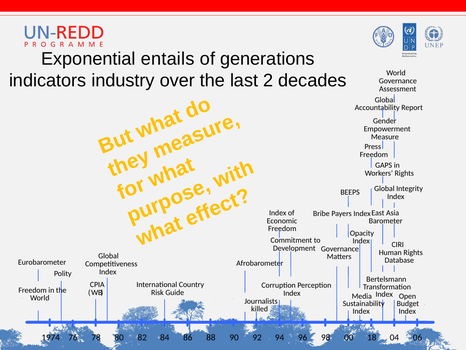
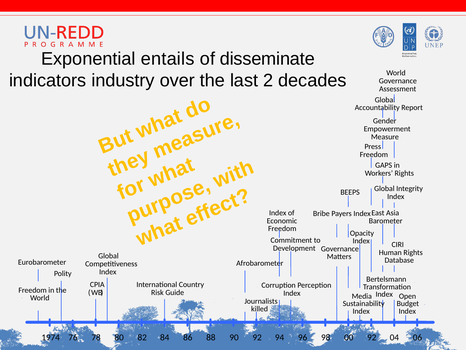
generations: generations -> disseminate
00 18: 18 -> 92
